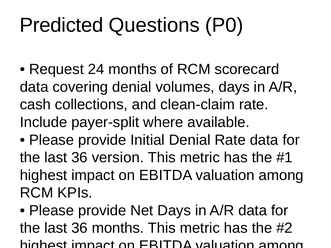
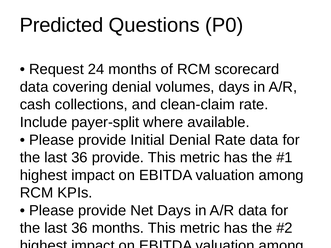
36 version: version -> provide
